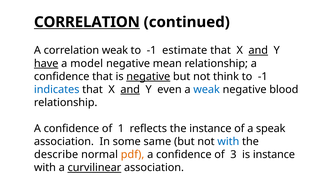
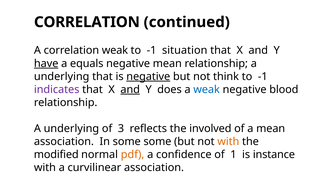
CORRELATION at (87, 22) underline: present -> none
estimate: estimate -> situation
and at (258, 50) underline: present -> none
model: model -> equals
confidence at (62, 76): confidence -> underlying
indicates colour: blue -> purple
even: even -> does
confidence at (71, 129): confidence -> underlying
1: 1 -> 3
the instance: instance -> involved
a speak: speak -> mean
some same: same -> some
with at (228, 142) colour: blue -> orange
describe: describe -> modified
3: 3 -> 1
curvilinear underline: present -> none
